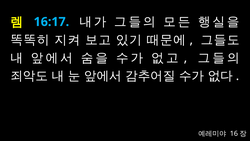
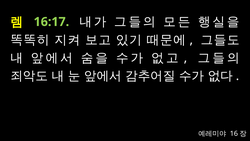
16:17 colour: light blue -> light green
